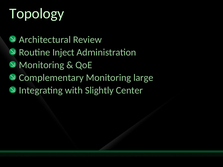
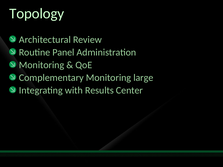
Inject: Inject -> Panel
Slightly: Slightly -> Results
